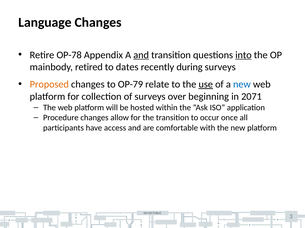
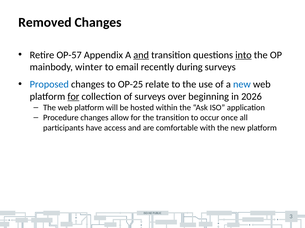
Language: Language -> Removed
OP-78: OP-78 -> OP-57
retired: retired -> winter
dates: dates -> email
Proposed colour: orange -> blue
OP-79: OP-79 -> OP-25
use underline: present -> none
for at (73, 97) underline: none -> present
2071: 2071 -> 2026
